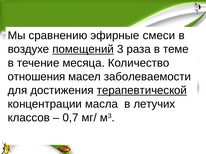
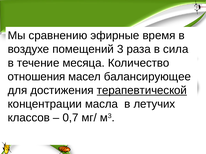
смеси: смеси -> время
помещений underline: present -> none
теме: теме -> сила
заболеваемости: заболеваемости -> балансирующее
